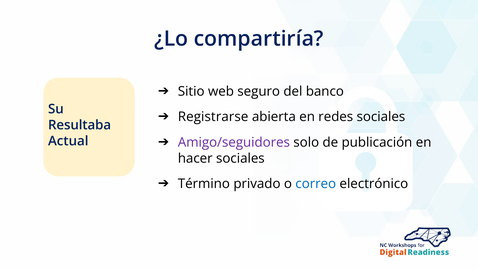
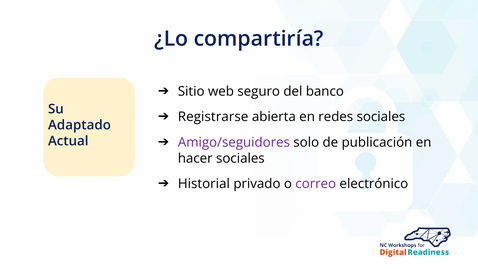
Resultaba: Resultaba -> Adaptado
Término: Término -> Historial
correo colour: blue -> purple
